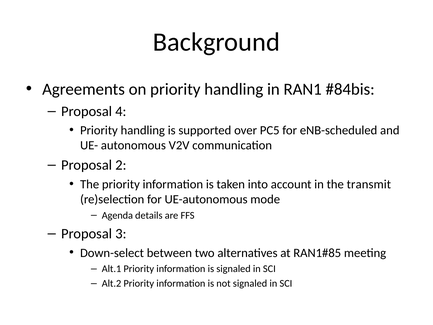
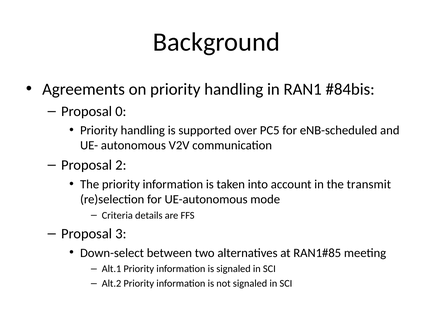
4: 4 -> 0
Agenda: Agenda -> Criteria
